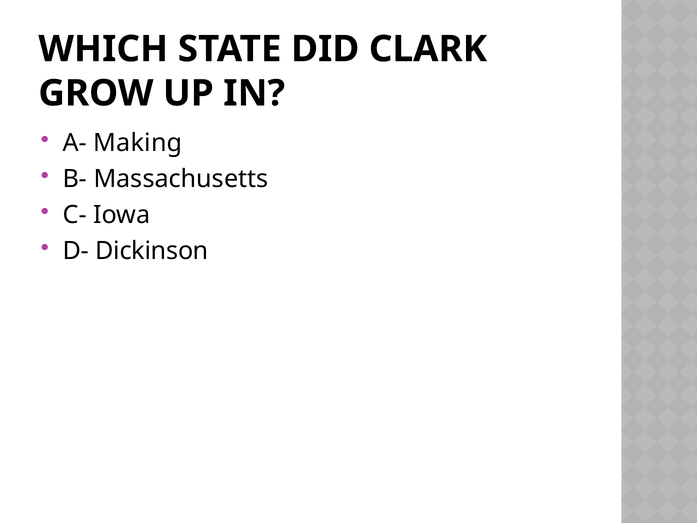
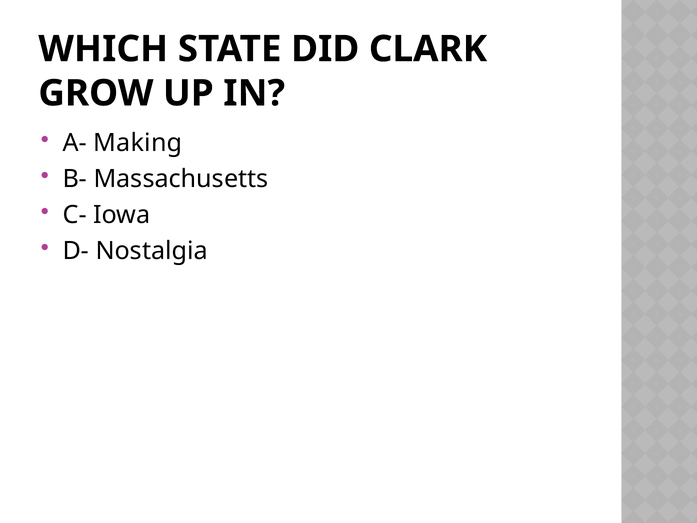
Dickinson: Dickinson -> Nostalgia
